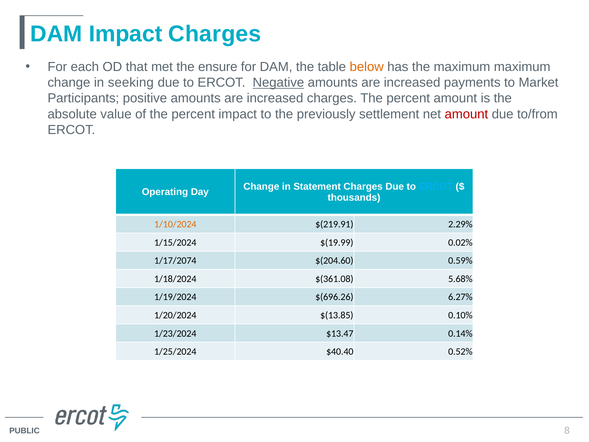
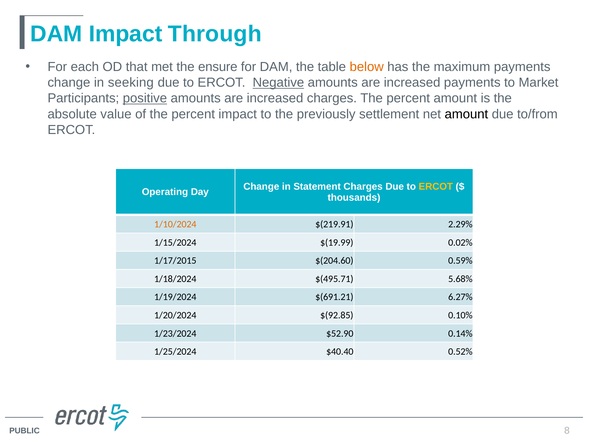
Impact Charges: Charges -> Through
maximum maximum: maximum -> payments
positive underline: none -> present
amount at (466, 114) colour: red -> black
ERCOT at (436, 186) colour: light blue -> yellow
1/17/2074: 1/17/2074 -> 1/17/2015
$(361.08: $(361.08 -> $(495.71
$(696.26: $(696.26 -> $(691.21
$(13.85: $(13.85 -> $(92.85
$13.47: $13.47 -> $52.90
